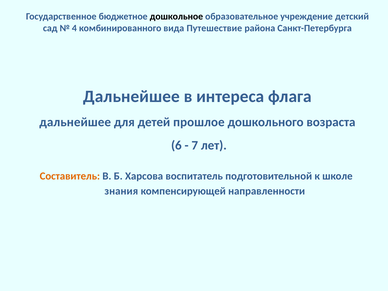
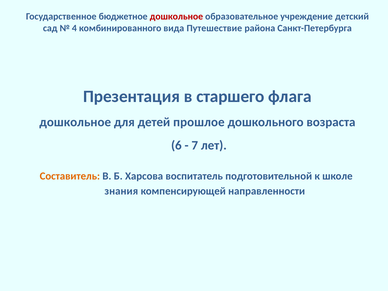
дошкольное at (176, 16) colour: black -> red
Дальнейшее at (131, 97): Дальнейшее -> Презентация
интереса: интереса -> старшего
дальнейшее at (75, 122): дальнейшее -> дошкольное
